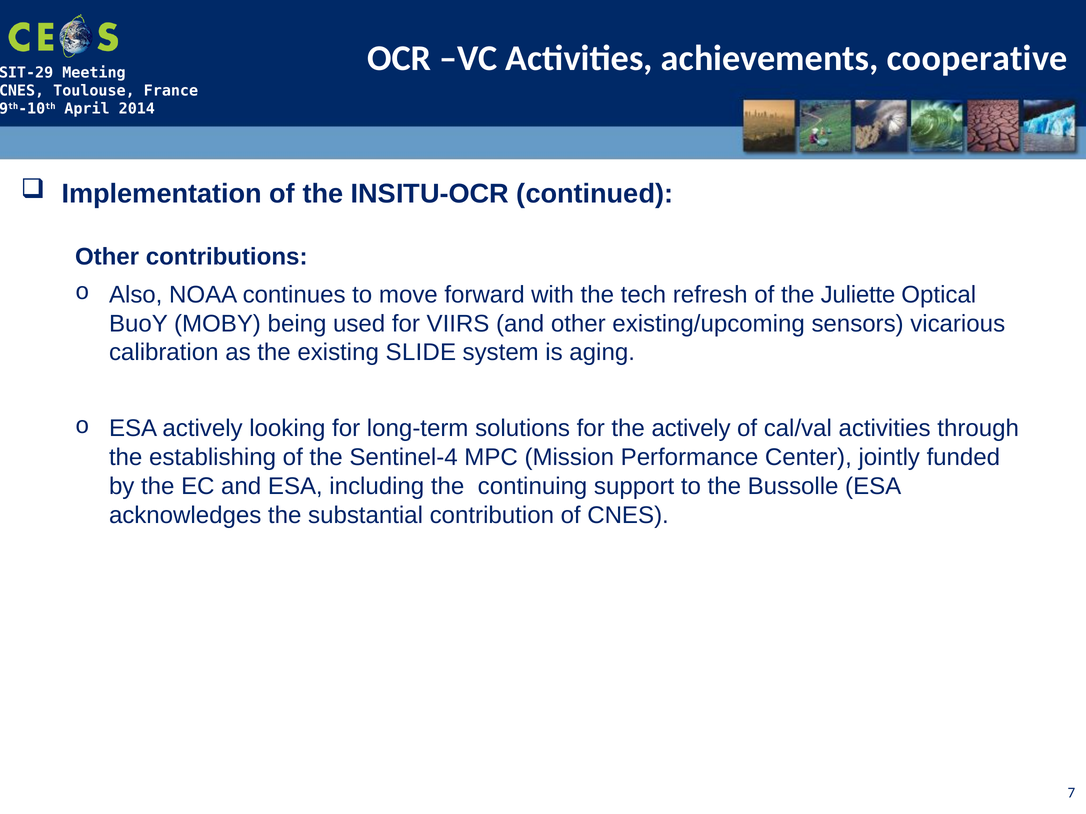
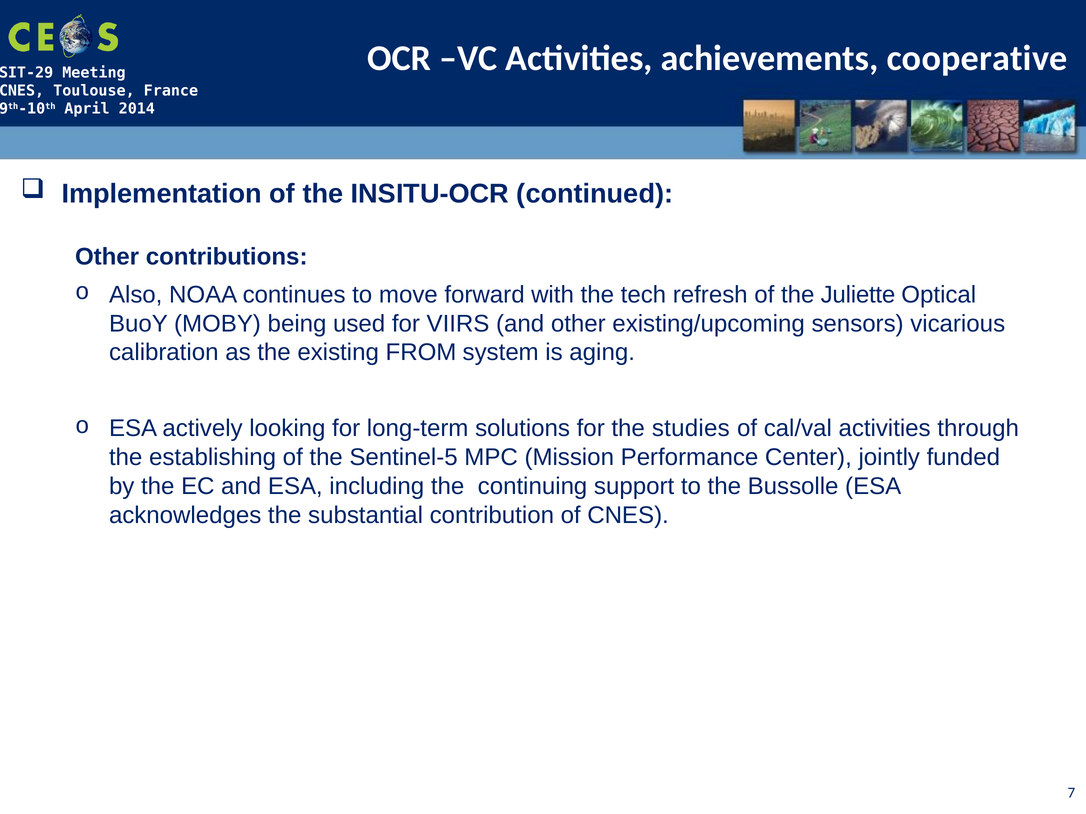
SLIDE: SLIDE -> FROM
the actively: actively -> studies
Sentinel-4: Sentinel-4 -> Sentinel-5
